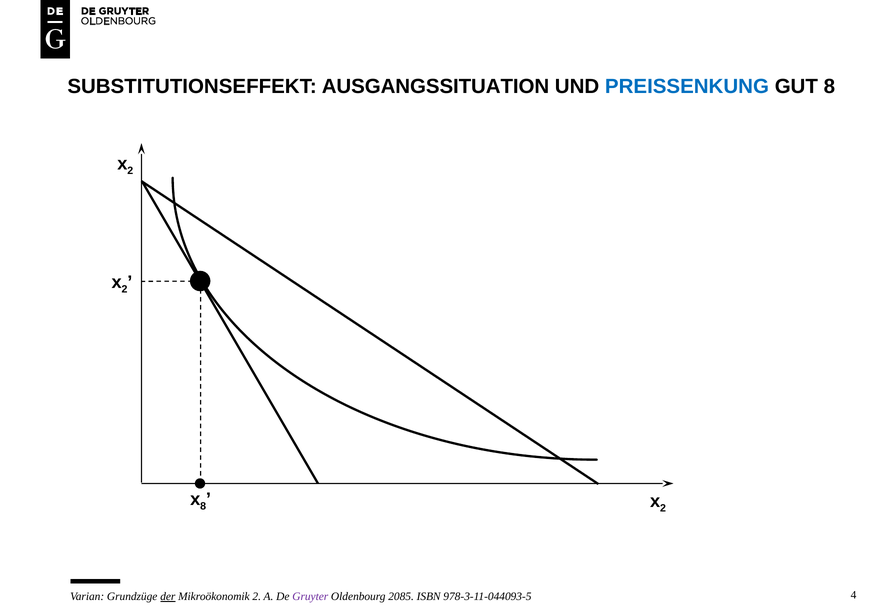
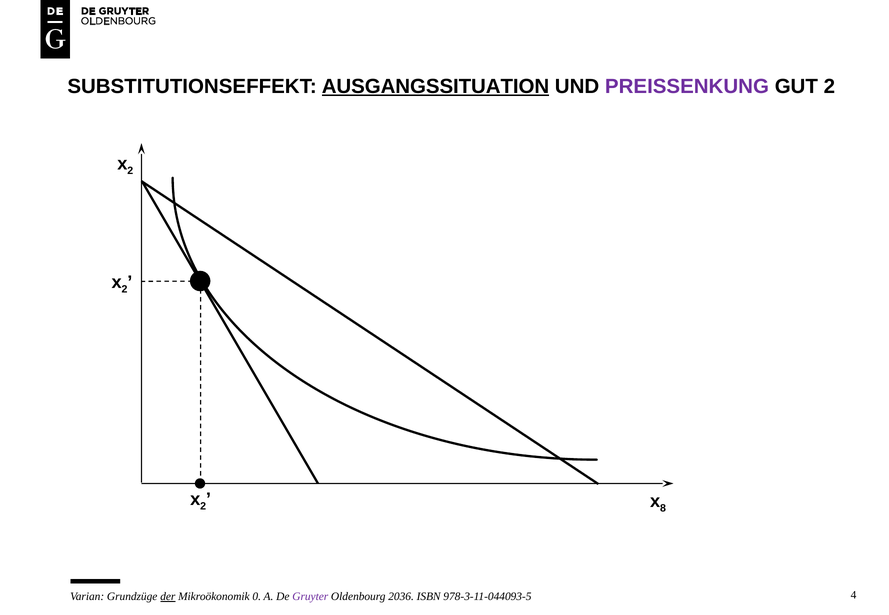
AUSGANGSSITUATION underline: none -> present
PREISSENKUNG colour: blue -> purple
GUT 8: 8 -> 2
8 at (203, 507): 8 -> 2
2 at (663, 509): 2 -> 8
Mikroökonomik 2: 2 -> 0
2085: 2085 -> 2036
